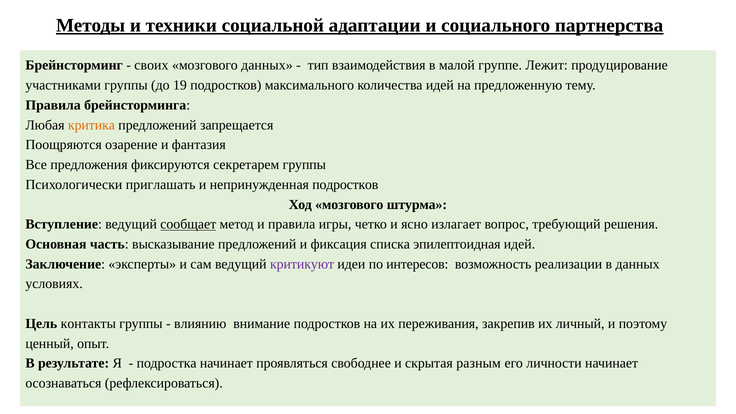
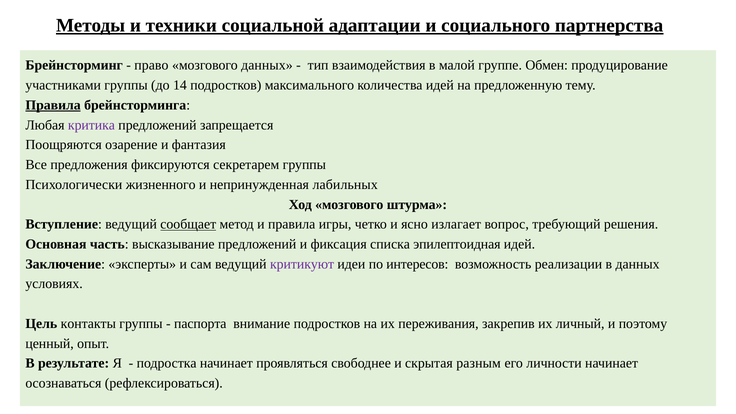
своих: своих -> право
Лежит: Лежит -> Обмен
19: 19 -> 14
Правила at (53, 105) underline: none -> present
критика colour: orange -> purple
приглашать: приглашать -> жизненного
непринужденная подростков: подростков -> лабильных
влиянию: влиянию -> паспорта
